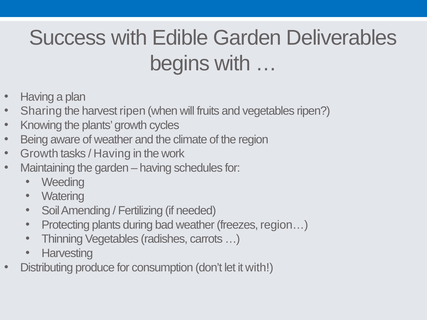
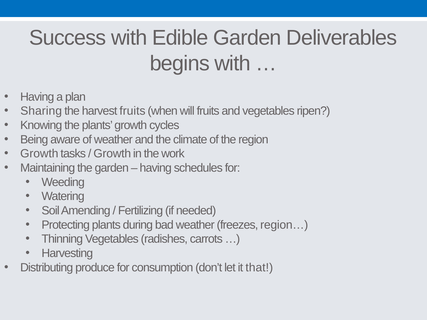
harvest ripen: ripen -> fruits
Having at (112, 154): Having -> Growth
it with: with -> that
